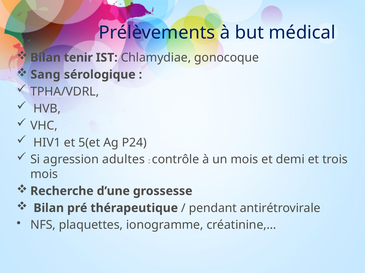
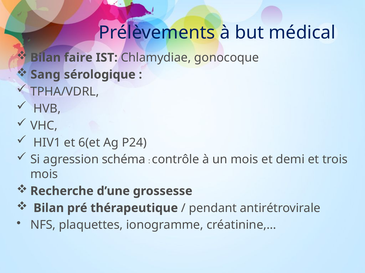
tenir: tenir -> faire
5(et: 5(et -> 6(et
adultes: adultes -> schéma
